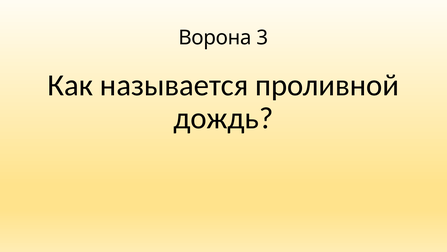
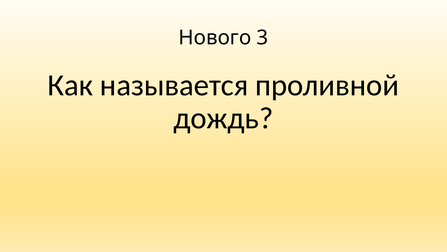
Ворона: Ворона -> Нового
